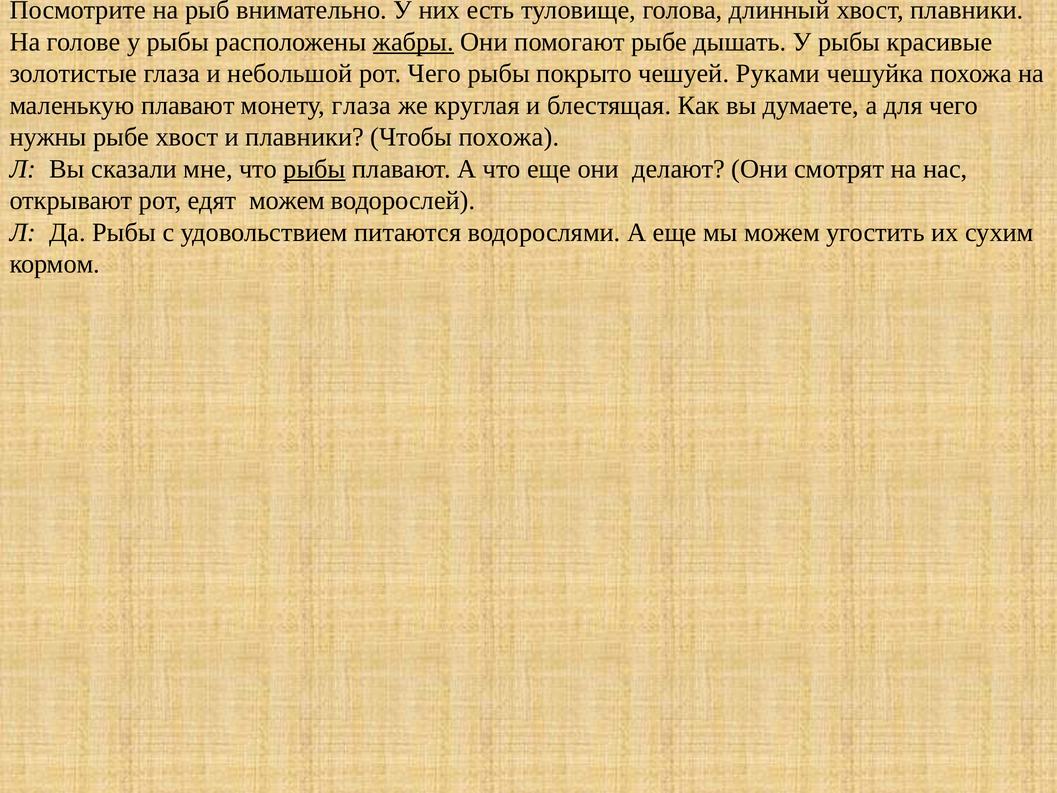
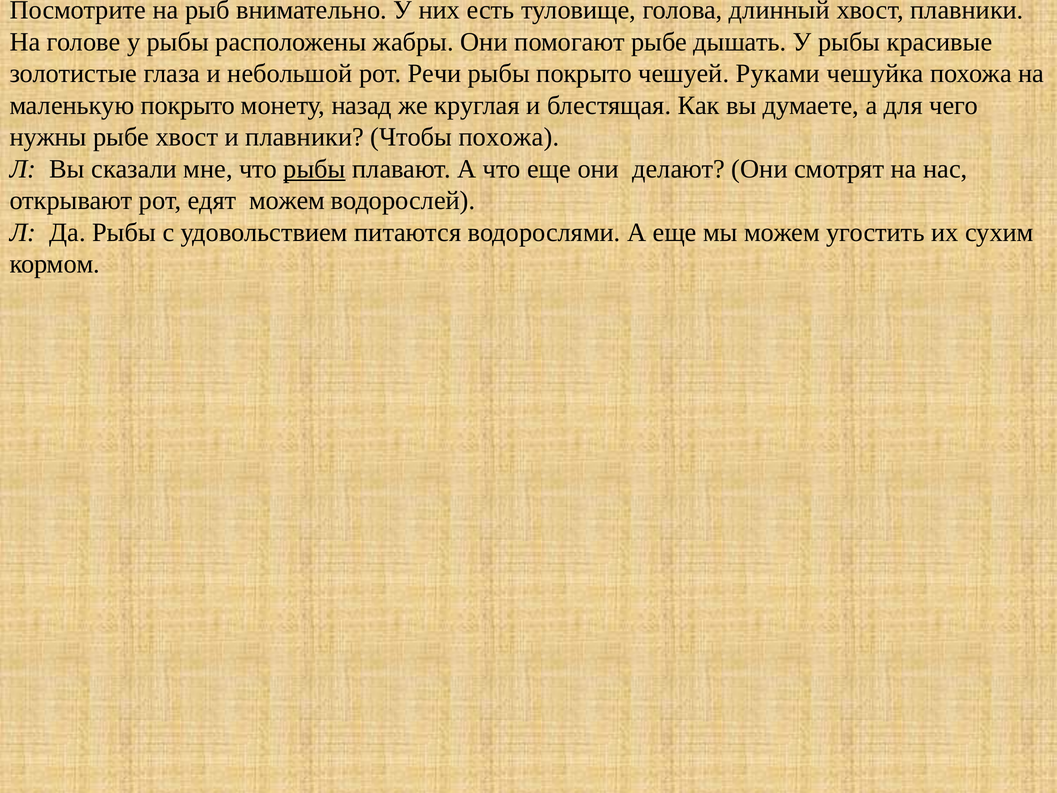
жабры underline: present -> none
рот Чего: Чего -> Речи
маленькую плавают: плавают -> покрыто
монету глаза: глаза -> назад
